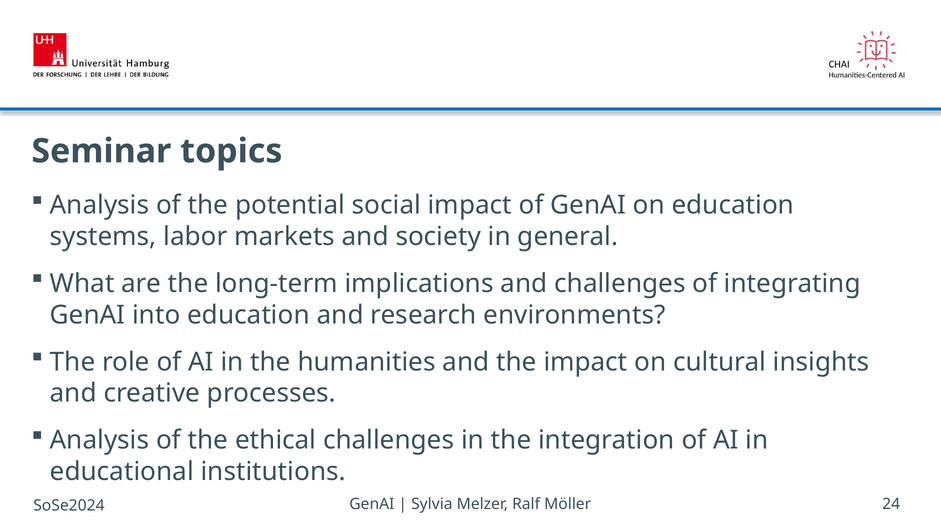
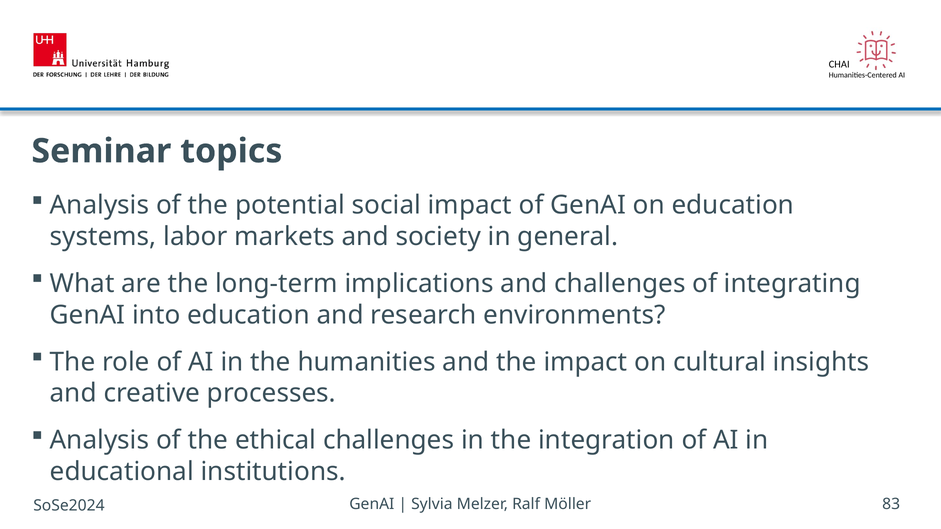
24: 24 -> 83
